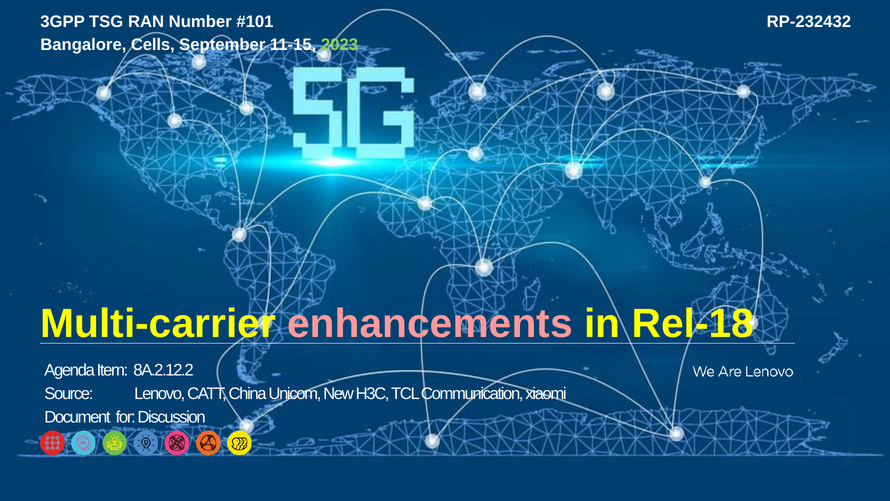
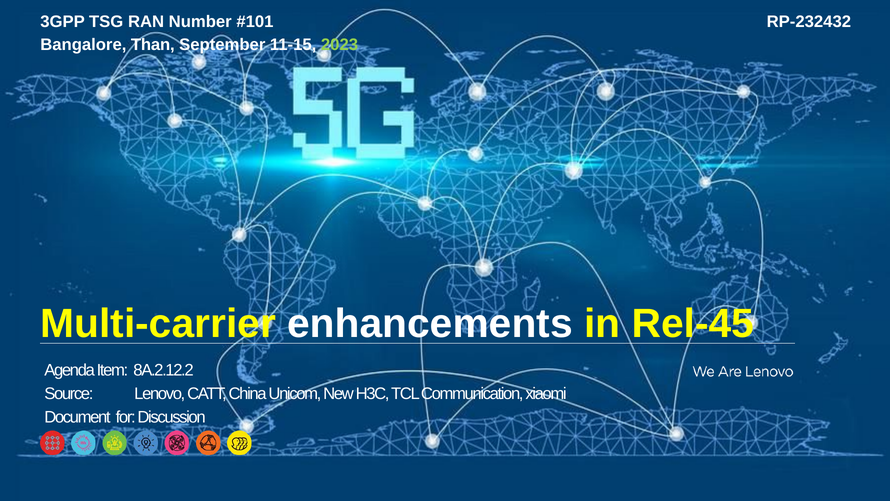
Cells: Cells -> Than
enhancements colour: pink -> white
Rel-18: Rel-18 -> Rel-45
